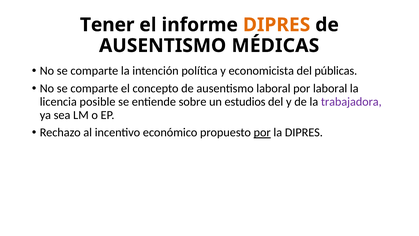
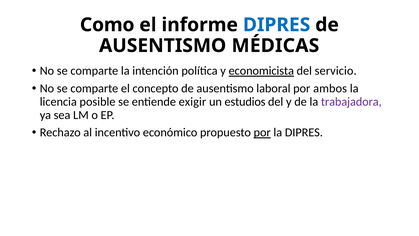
Tener: Tener -> Como
DIPRES at (277, 25) colour: orange -> blue
economicista underline: none -> present
públicas: públicas -> servicio
por laboral: laboral -> ambos
sobre: sobre -> exigir
